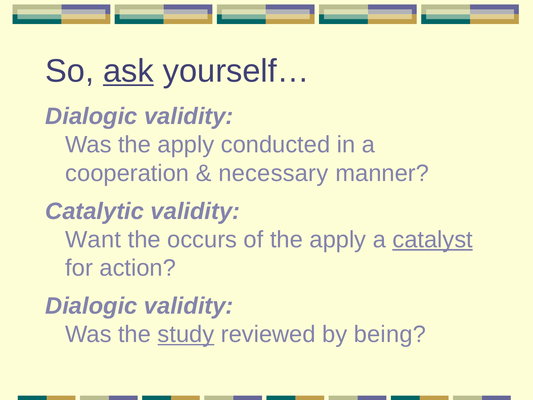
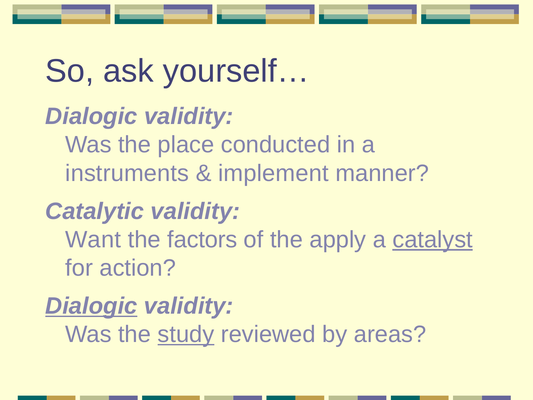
ask underline: present -> none
Was the apply: apply -> place
cooperation: cooperation -> instruments
necessary: necessary -> implement
occurs: occurs -> factors
Dialogic at (91, 306) underline: none -> present
being: being -> areas
